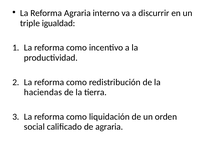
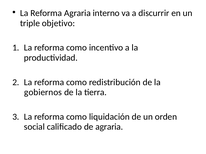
igualdad: igualdad -> objetivo
haciendas: haciendas -> gobiernos
